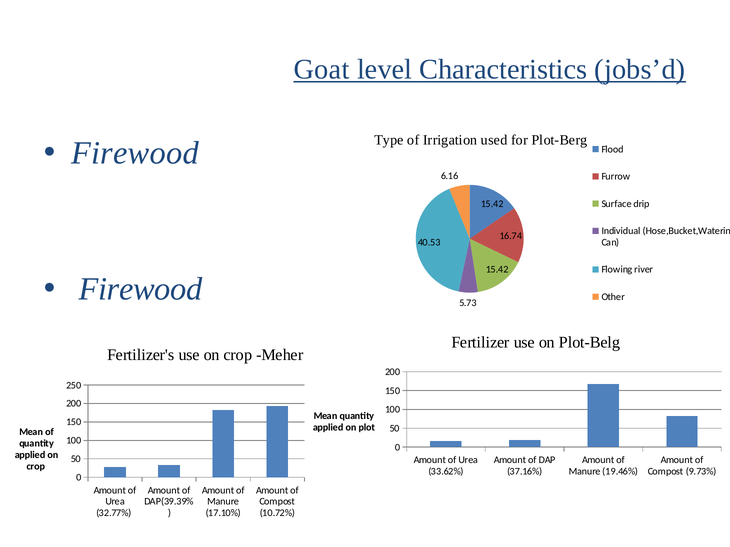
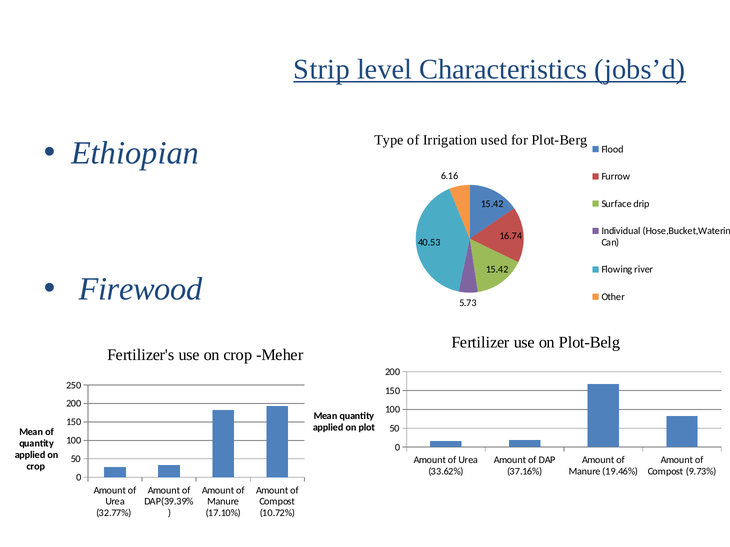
Goat: Goat -> Strip
Firewood at (135, 153): Firewood -> Ethiopian
